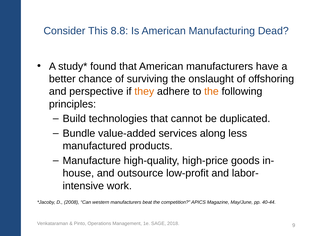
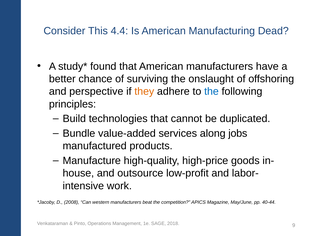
8.8: 8.8 -> 4.4
the at (211, 91) colour: orange -> blue
less: less -> jobs
